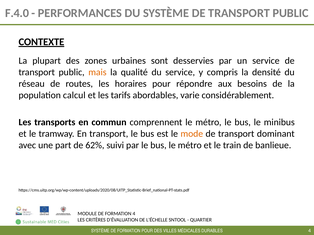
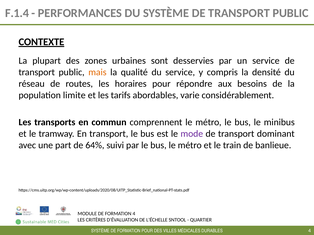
F.4.0: F.4.0 -> F.1.4
calcul: calcul -> limite
mode colour: orange -> purple
62%: 62% -> 64%
